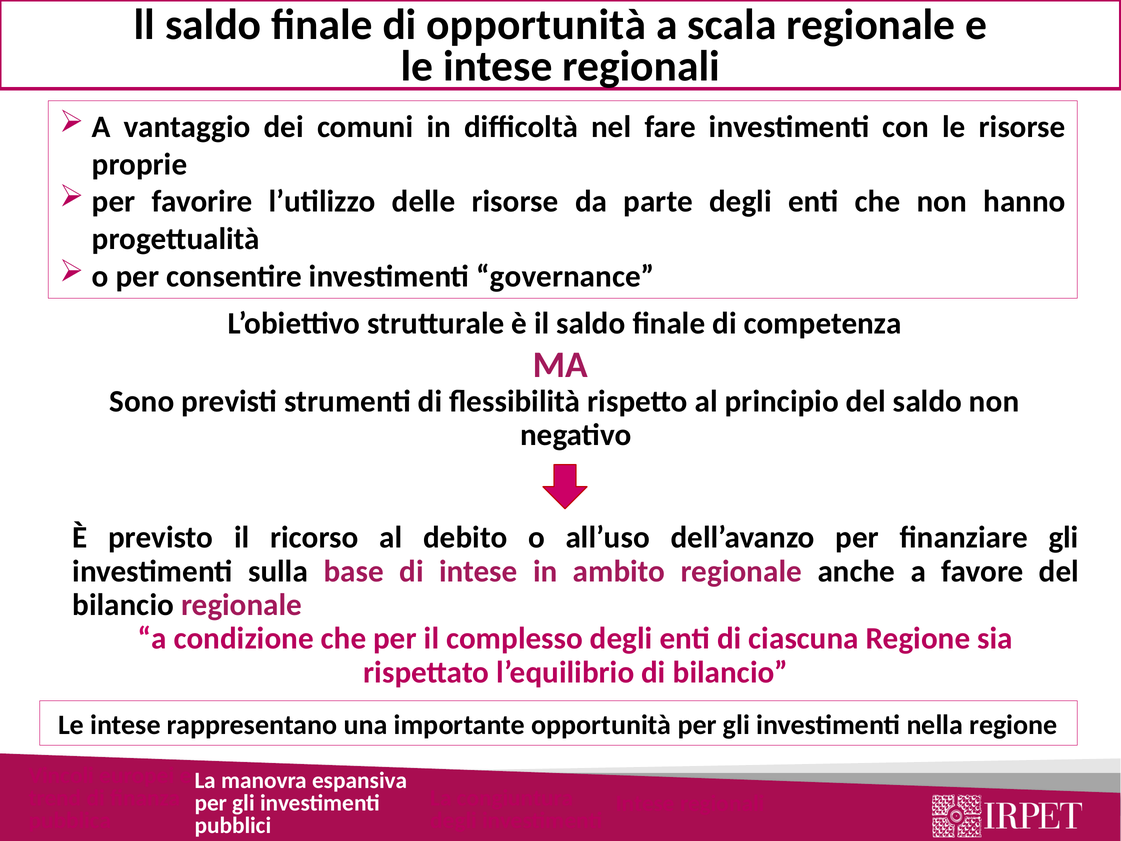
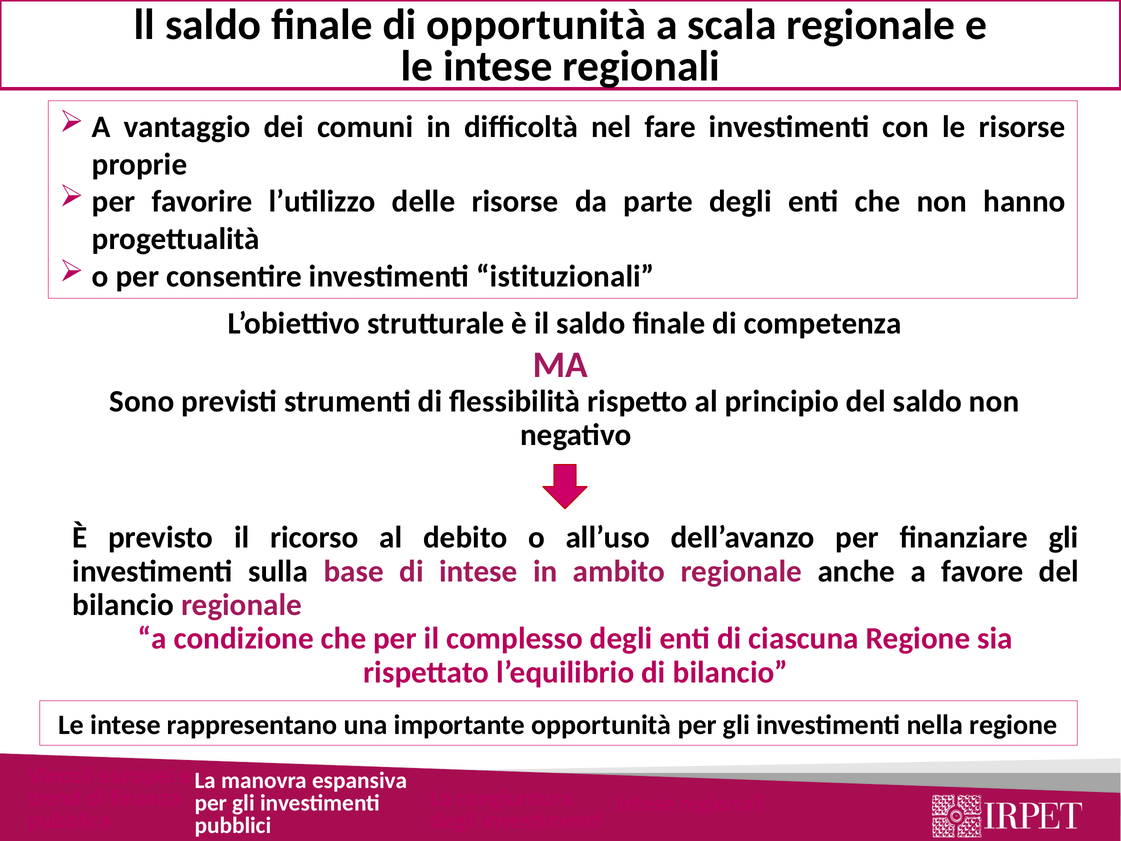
governance: governance -> istituzionali
